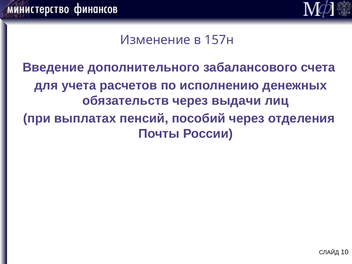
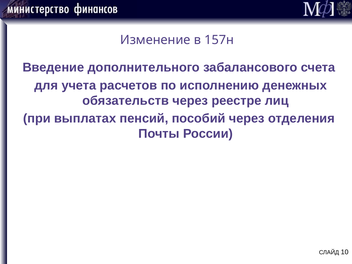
выдачи: выдачи -> реестре
